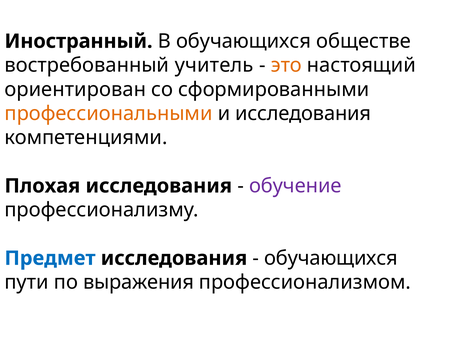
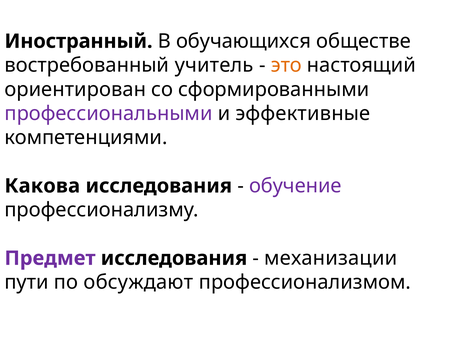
профессиональными colour: orange -> purple
и исследования: исследования -> эффективные
Плохая: Плохая -> Какова
Предмет colour: blue -> purple
обучающихся at (331, 258): обучающихся -> механизации
выражения: выражения -> обсуждают
